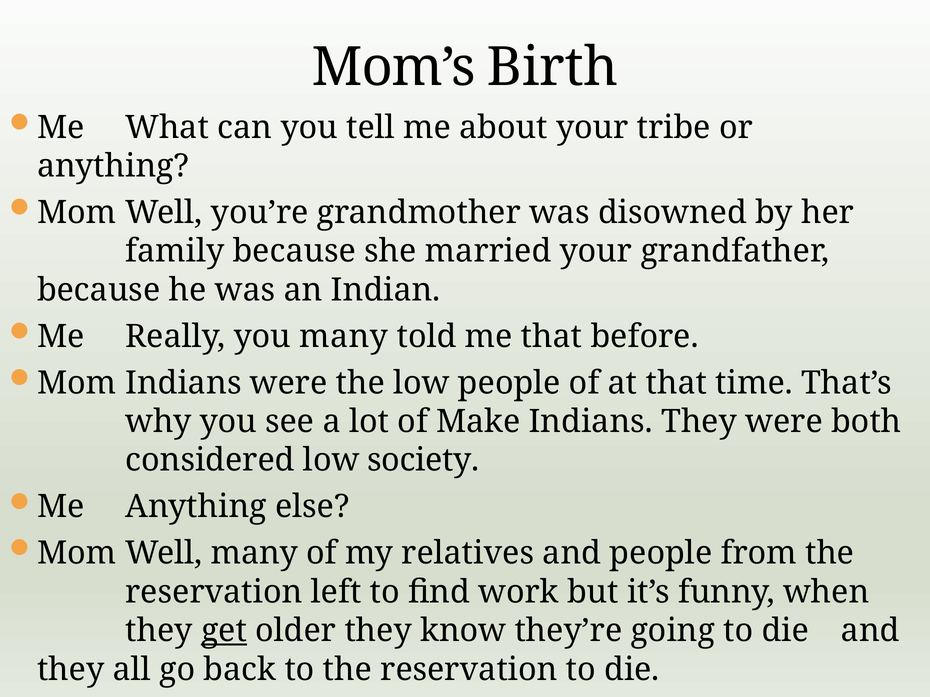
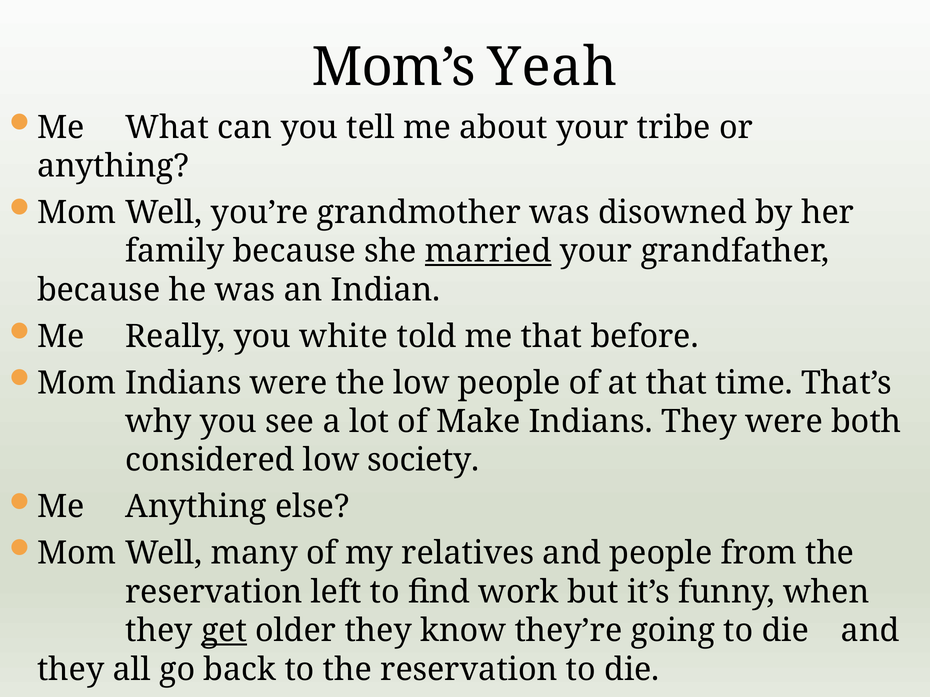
Birth: Birth -> Yeah
married underline: none -> present
you many: many -> white
